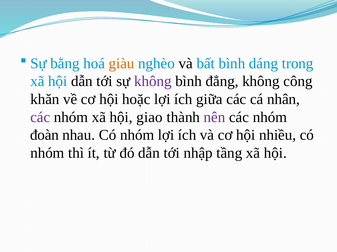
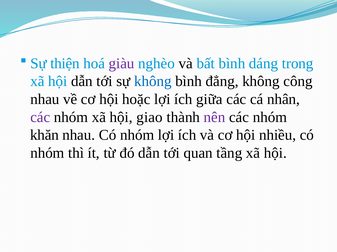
bằng: bằng -> thiện
giàu colour: orange -> purple
không at (153, 82) colour: purple -> blue
khăn at (45, 100): khăn -> nhau
đoàn: đoàn -> khăn
nhập: nhập -> quan
